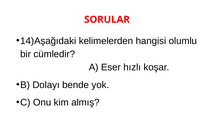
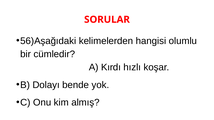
14)Aşağıdaki: 14)Aşağıdaki -> 56)Aşağıdaki
Eser: Eser -> Kırdı
